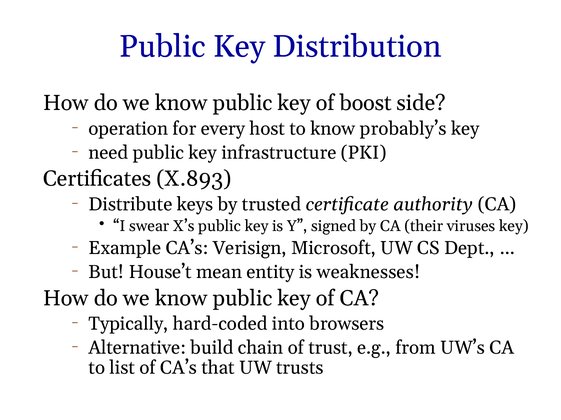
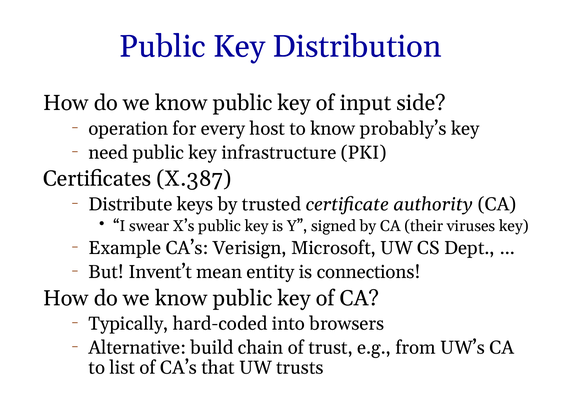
boost: boost -> input
X.893: X.893 -> X.387
House’t: House’t -> Invent’t
weaknesses: weaknesses -> connections
